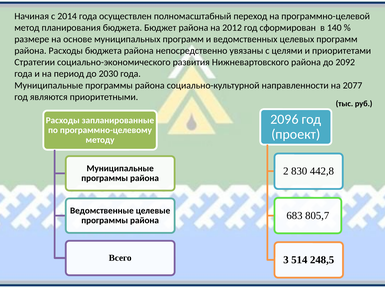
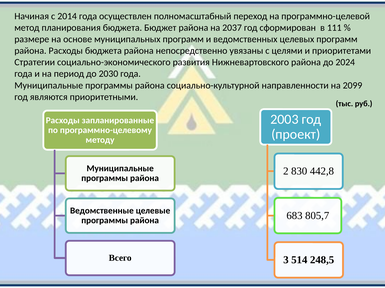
2012: 2012 -> 2037
140: 140 -> 111
2092: 2092 -> 2024
2077: 2077 -> 2099
2096: 2096 -> 2003
